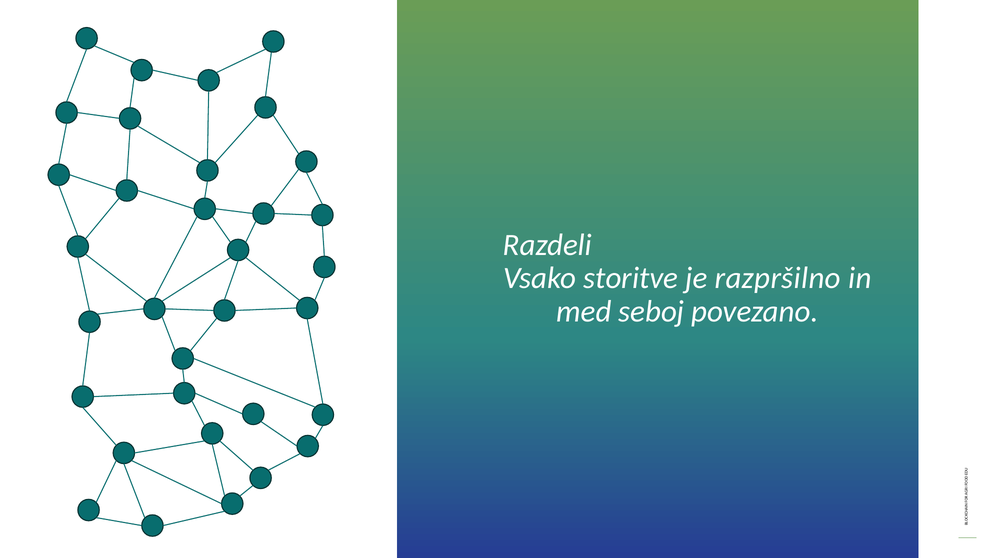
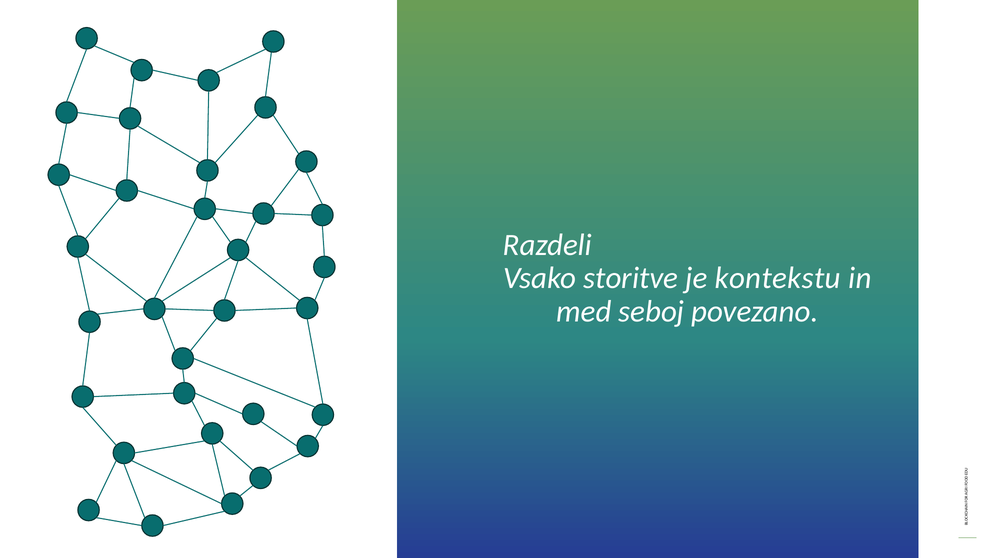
razpršilno: razpršilno -> kontekstu
